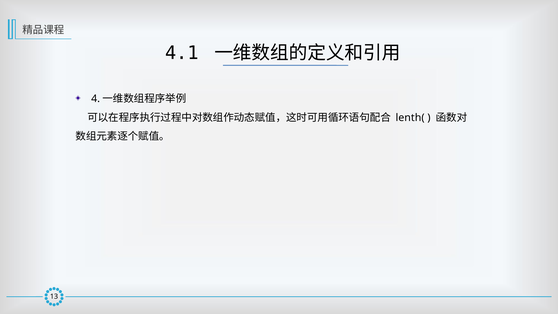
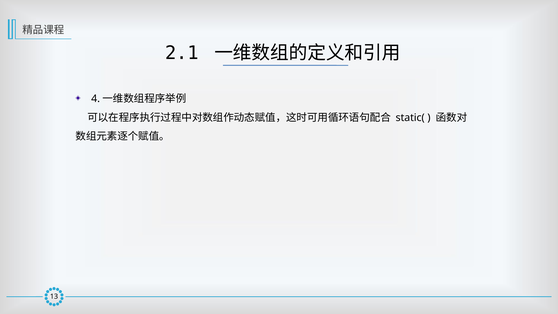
4.1: 4.1 -> 2.1
lenth(: lenth( -> static(
